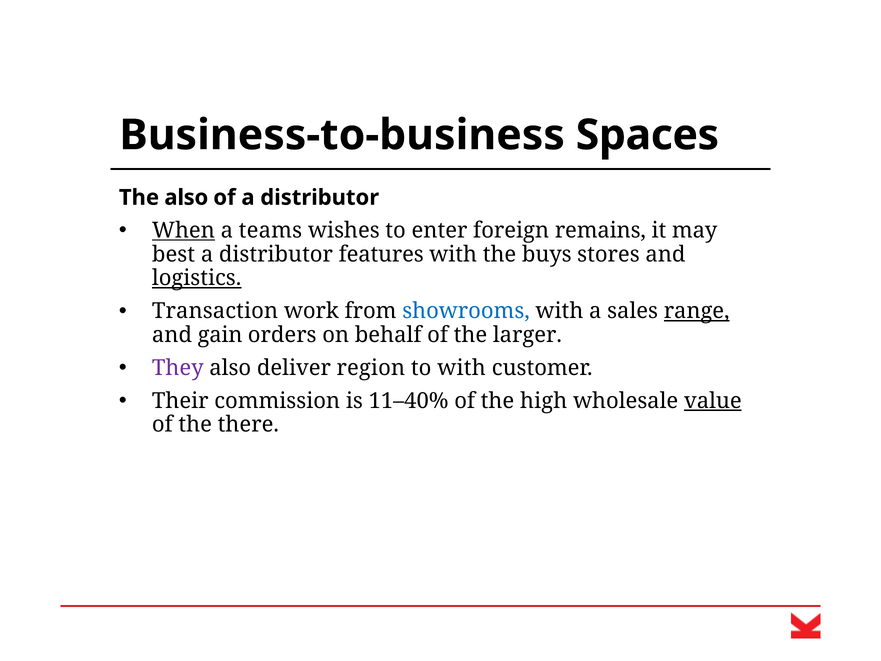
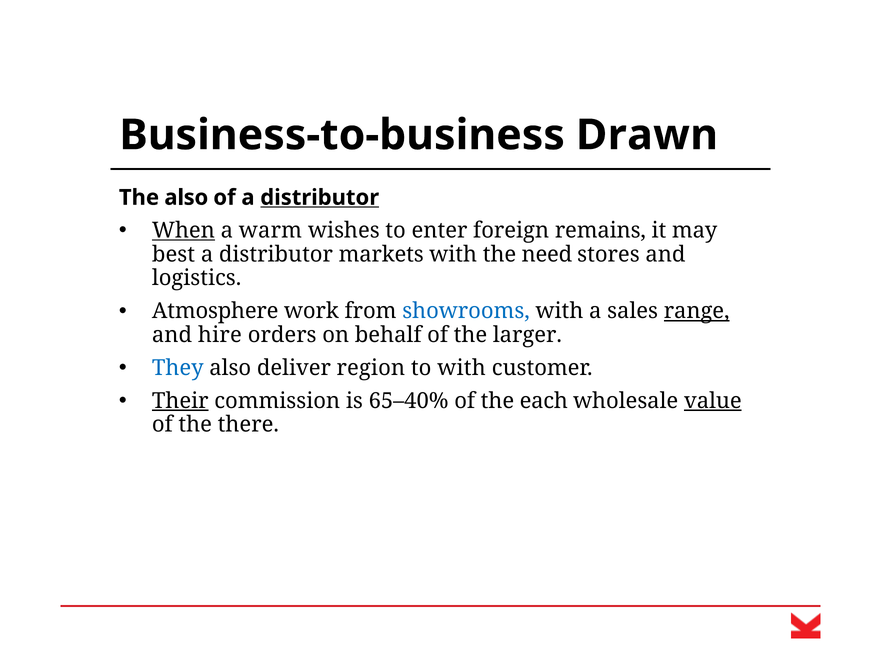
Spaces: Spaces -> Drawn
distributor at (320, 197) underline: none -> present
teams: teams -> warm
features: features -> markets
buys: buys -> need
logistics underline: present -> none
Transaction: Transaction -> Atmosphere
gain: gain -> hire
They colour: purple -> blue
Their underline: none -> present
11–40%: 11–40% -> 65–40%
high: high -> each
